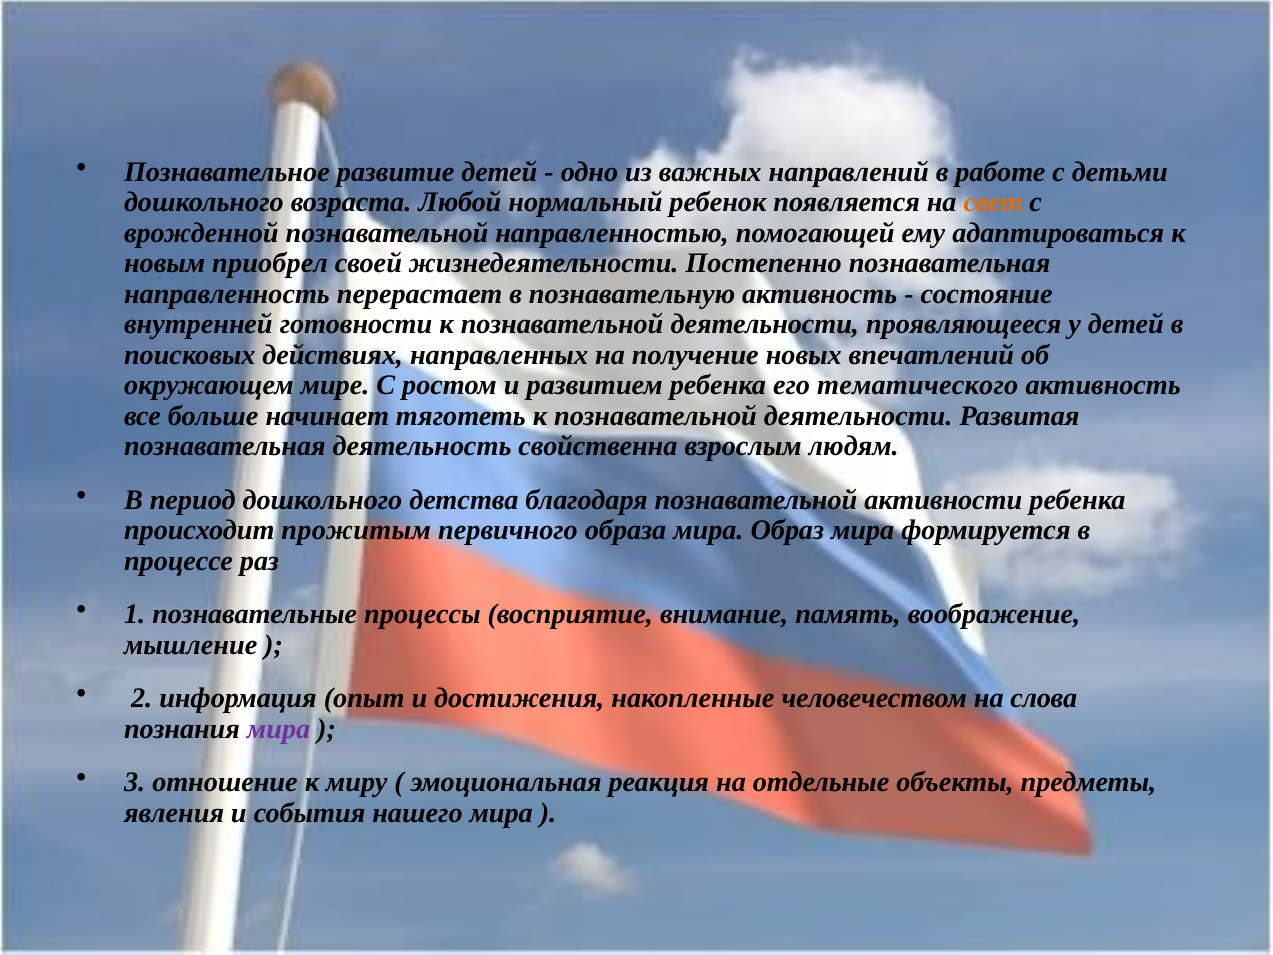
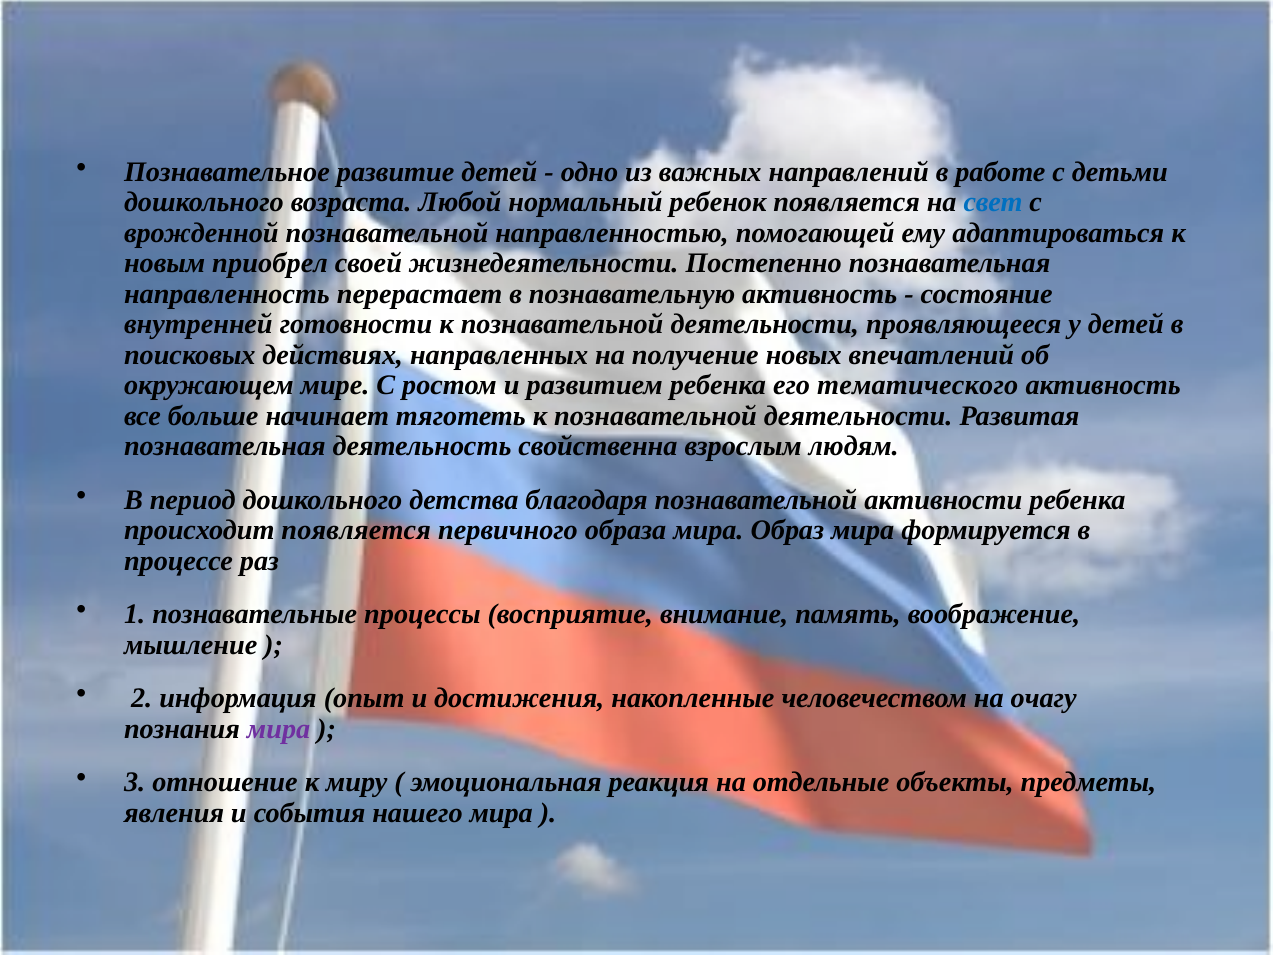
свет colour: orange -> blue
происходит прожитым: прожитым -> появляется
слова: слова -> очагу
